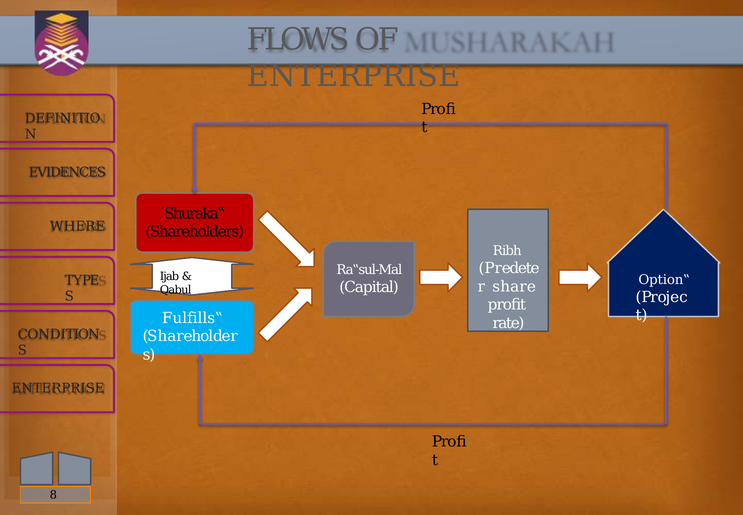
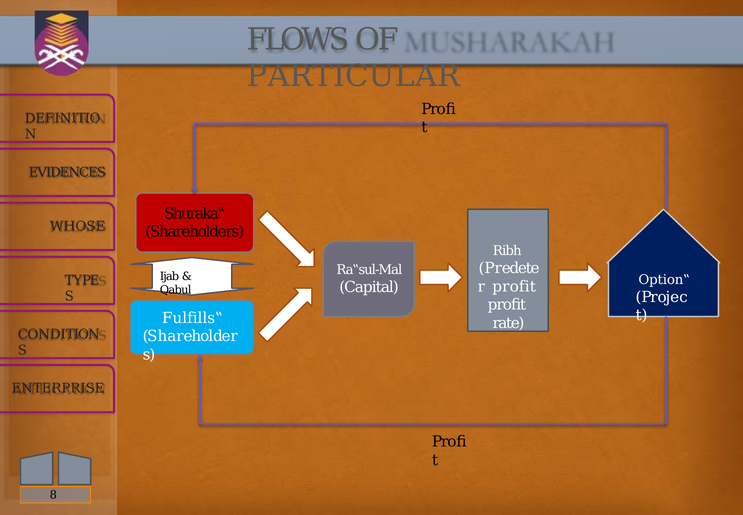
ENTERPRISE at (354, 76): ENTERPRISE -> PARTICULAR
WHERE: WHERE -> WHOSE
share at (514, 286): share -> profit
